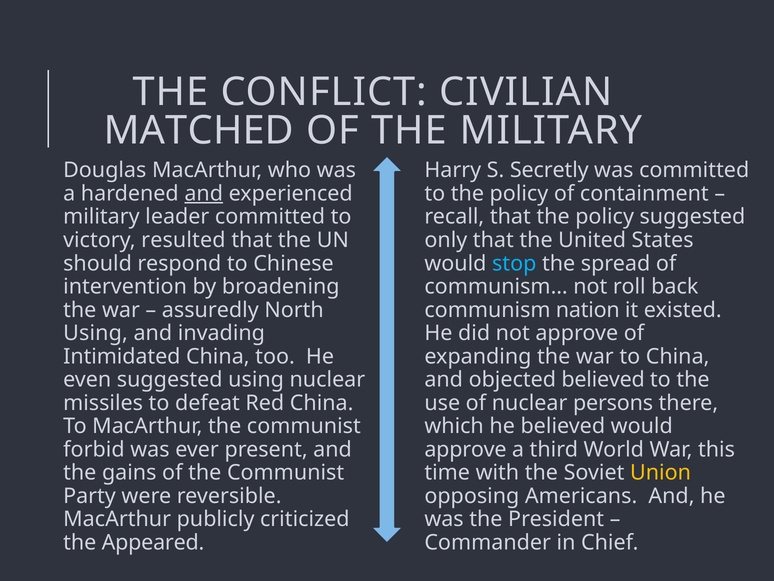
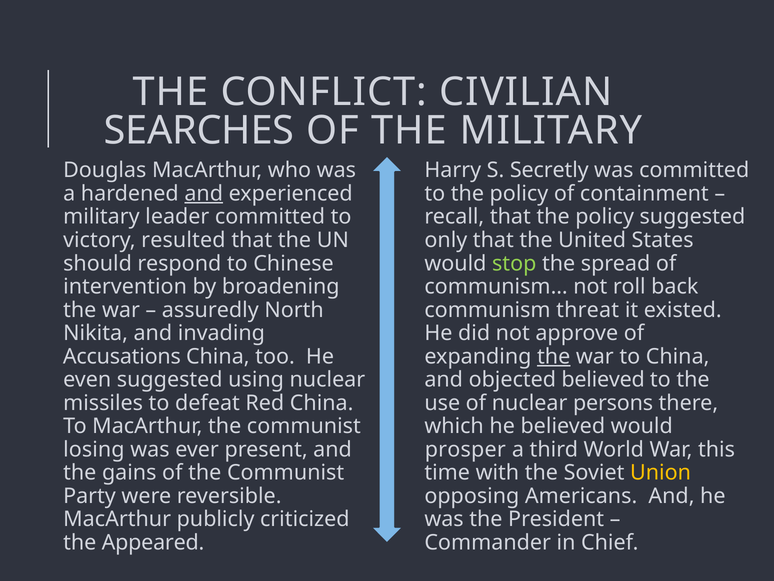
MATCHED: MATCHED -> SEARCHES
stop colour: light blue -> light green
nation: nation -> threat
Using at (95, 333): Using -> Nikita
Intimidated: Intimidated -> Accusations
the at (554, 356) underline: none -> present
forbid: forbid -> losing
approve at (465, 449): approve -> prosper
